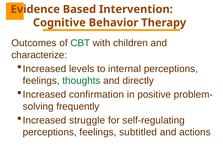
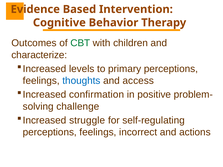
internal: internal -> primary
thoughts colour: green -> blue
directly: directly -> access
frequently: frequently -> challenge
subtitled: subtitled -> incorrect
